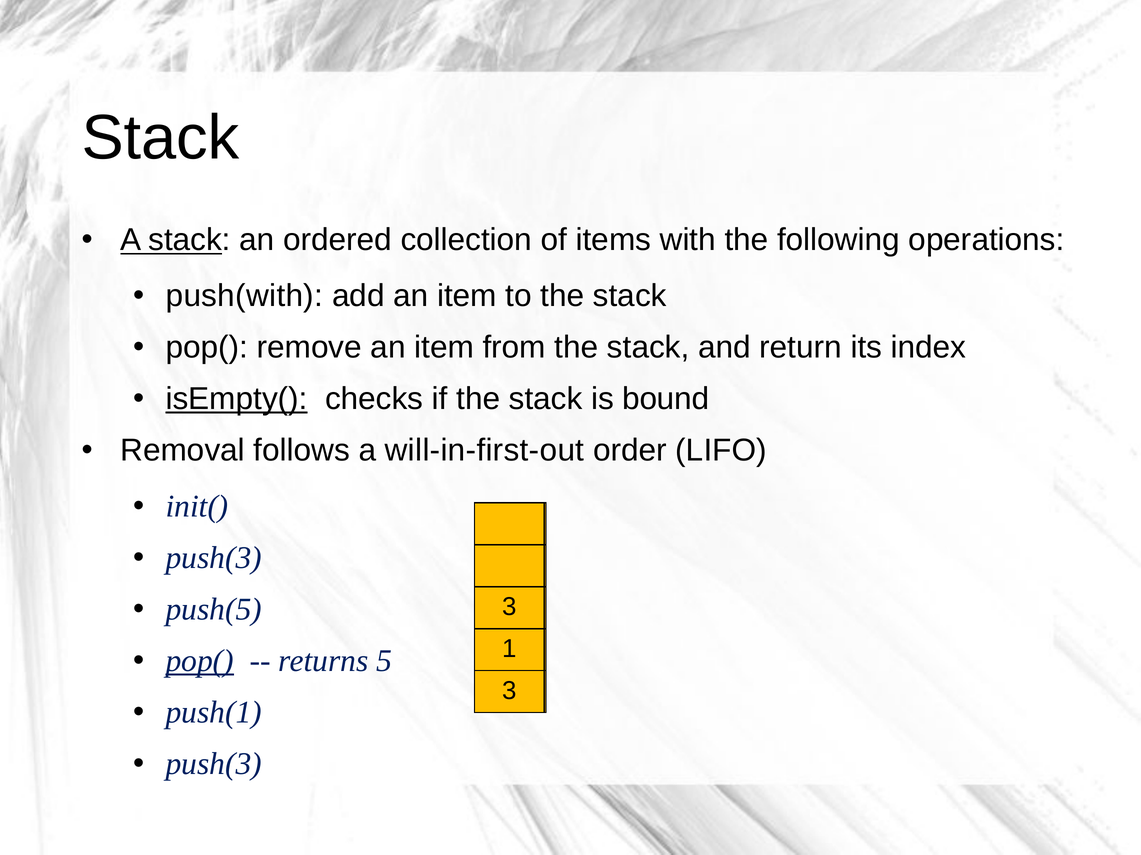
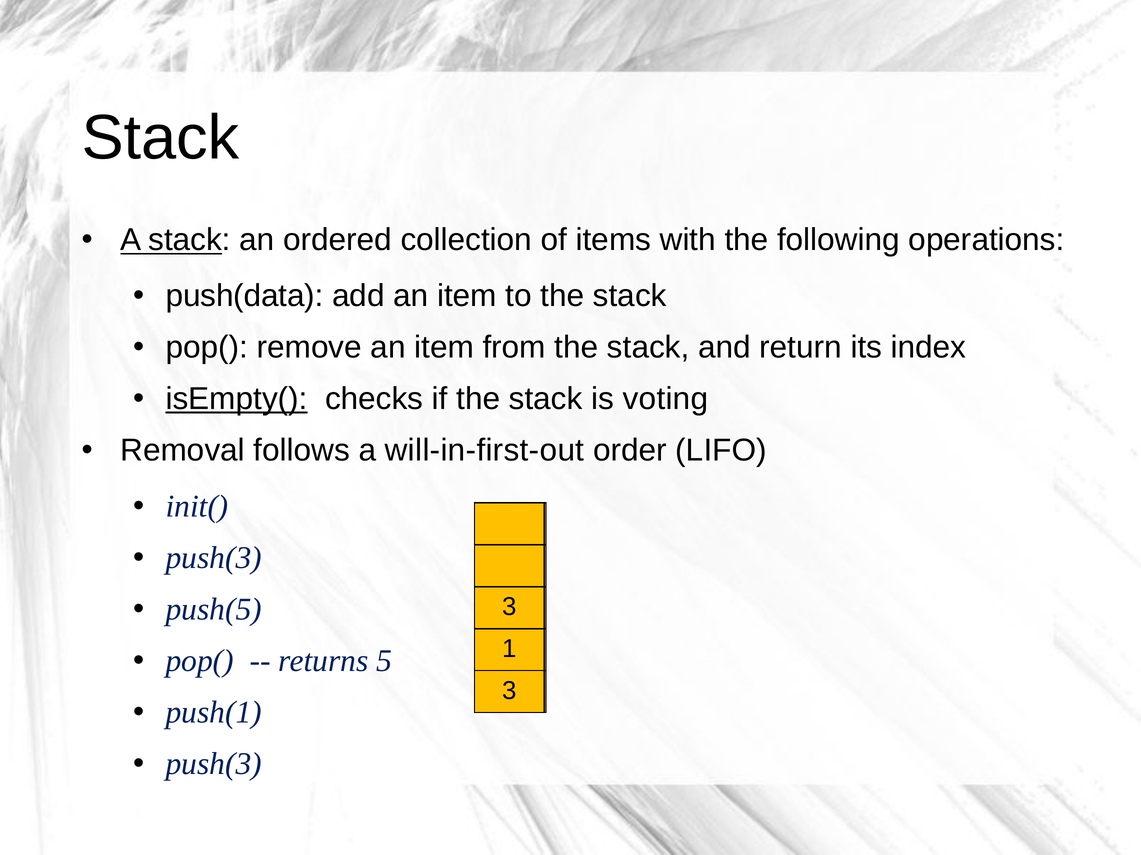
push(with: push(with -> push(data
bound: bound -> voting
pop( at (200, 661) underline: present -> none
